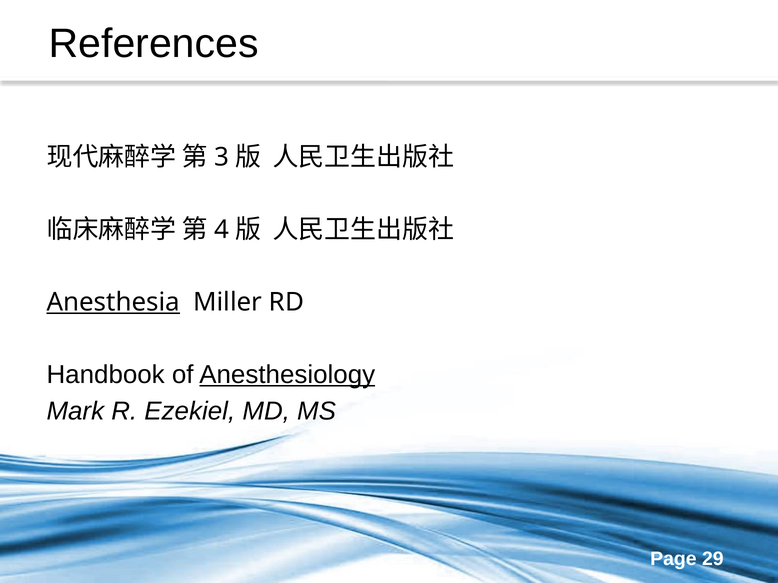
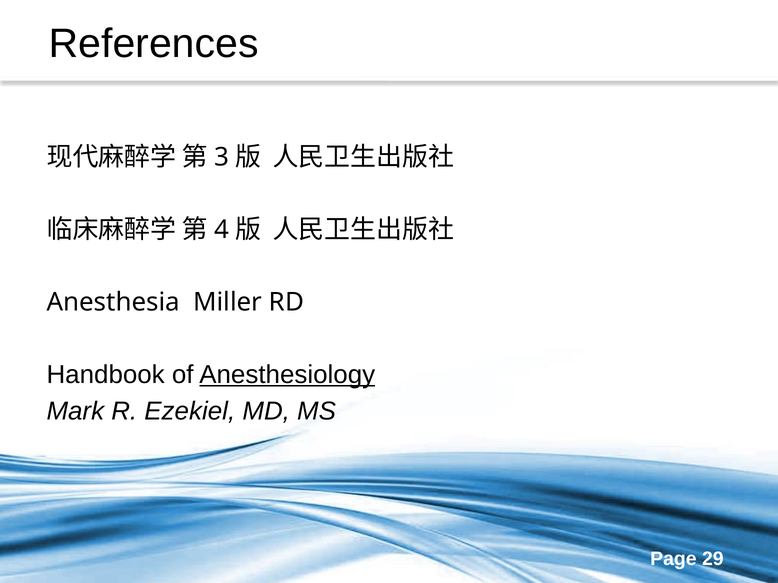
Anesthesia underline: present -> none
